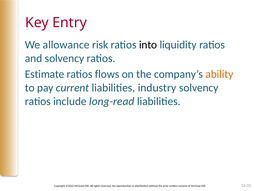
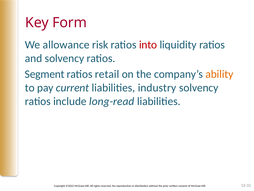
Entry: Entry -> Form
into colour: black -> red
Estimate: Estimate -> Segment
flows: flows -> retail
